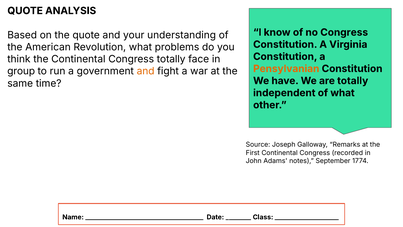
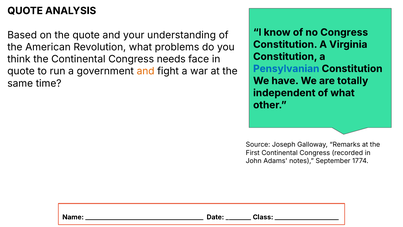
Congress totally: totally -> needs
Pensylvanian colour: orange -> blue
group at (21, 71): group -> quote
